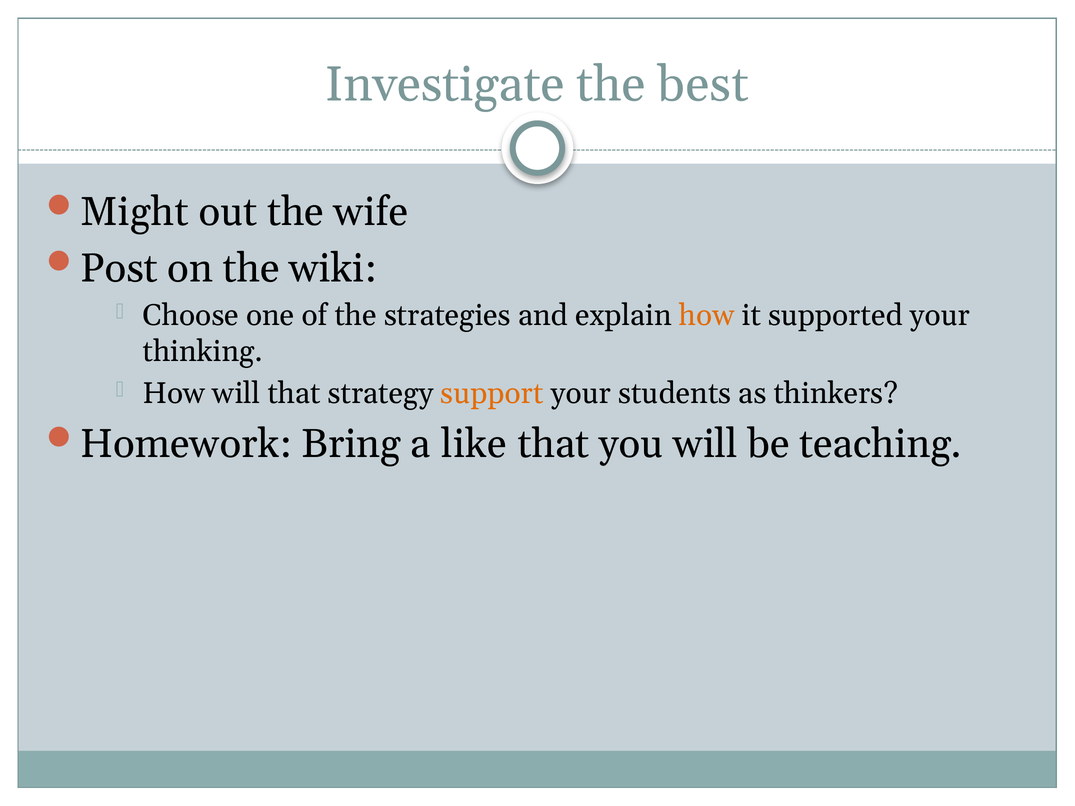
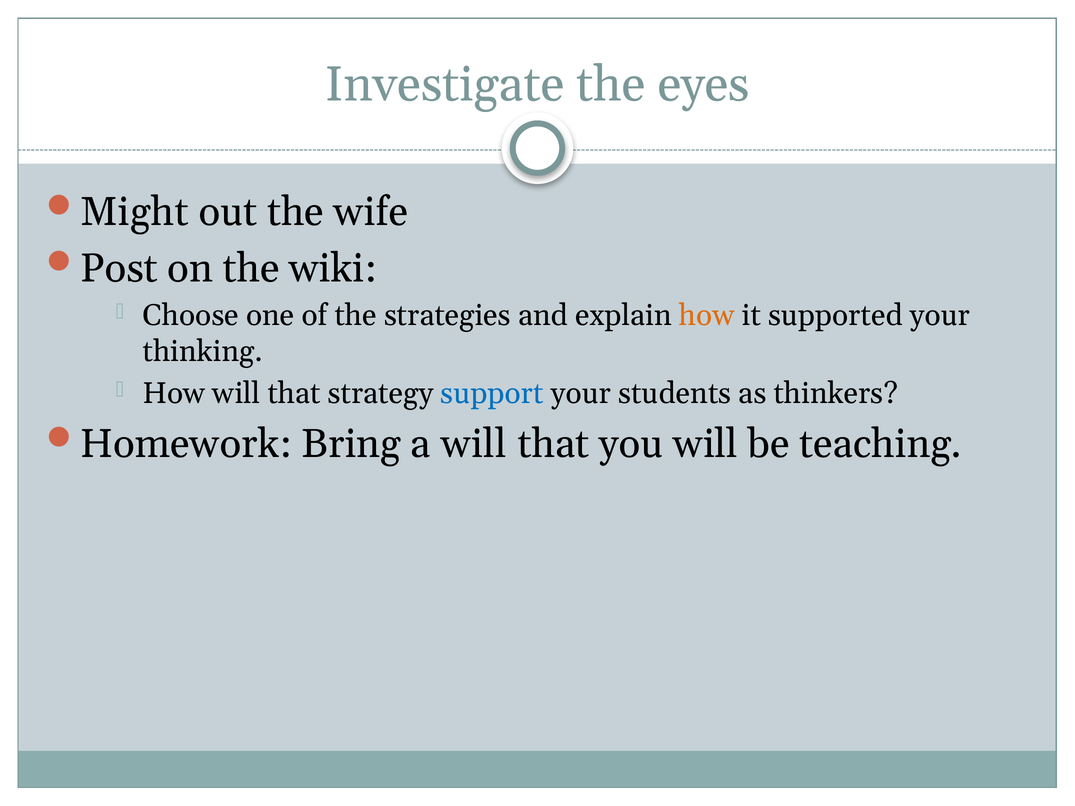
best: best -> eyes
support colour: orange -> blue
a like: like -> will
